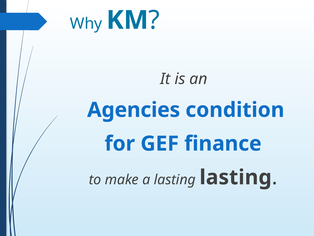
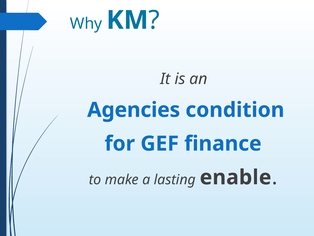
lasting lasting: lasting -> enable
